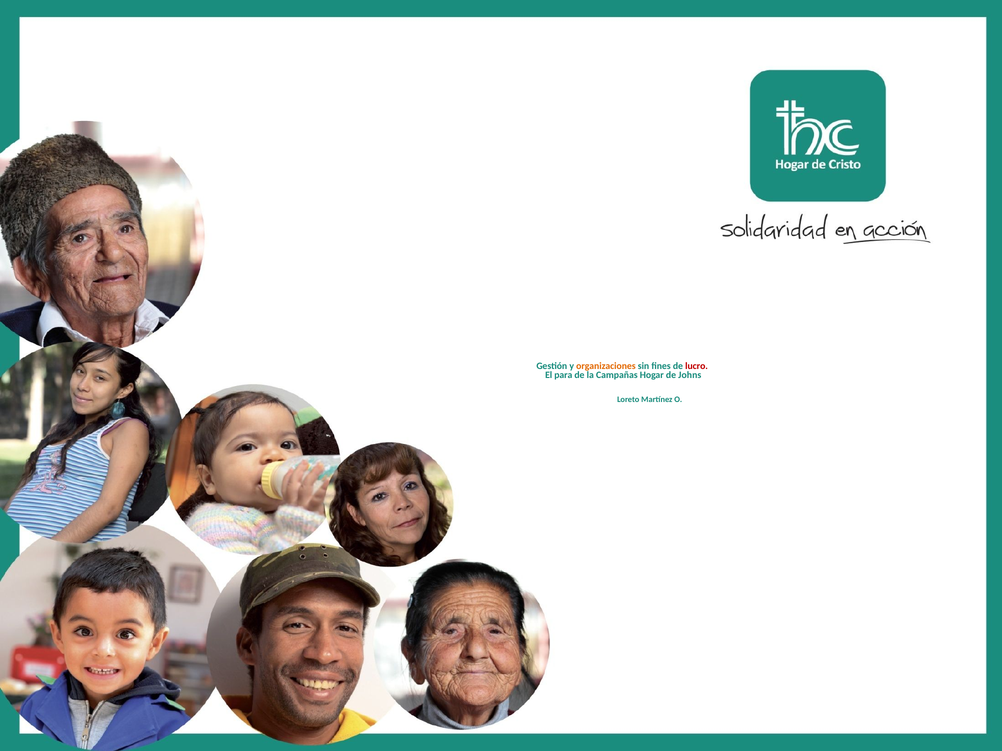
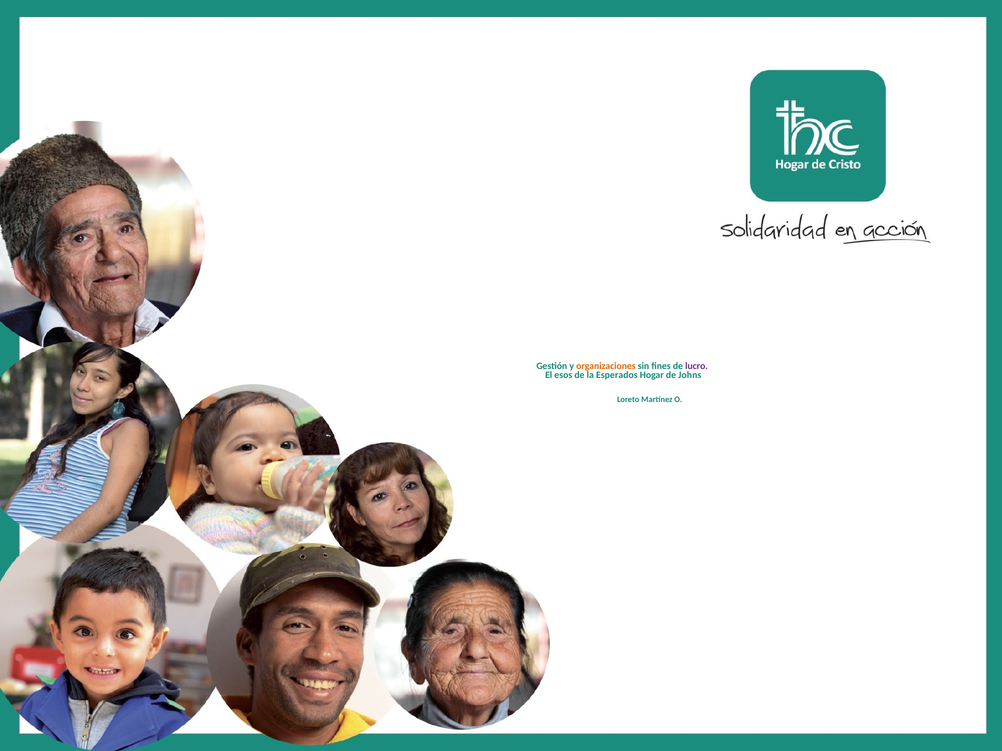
lucro colour: red -> purple
para: para -> esos
Campañas: Campañas -> Esperados
